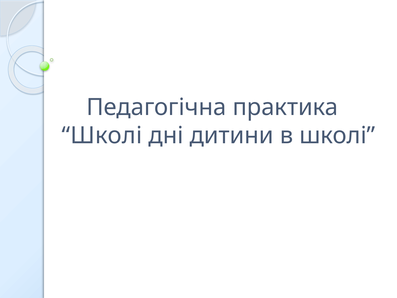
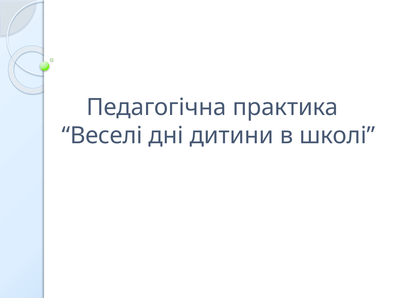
Школі at (102, 136): Школі -> Веселі
